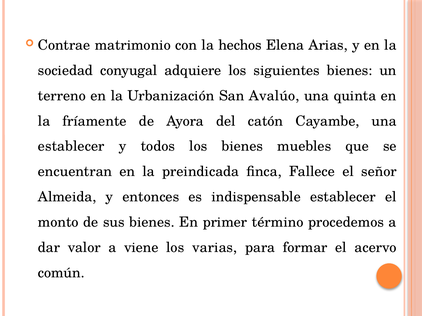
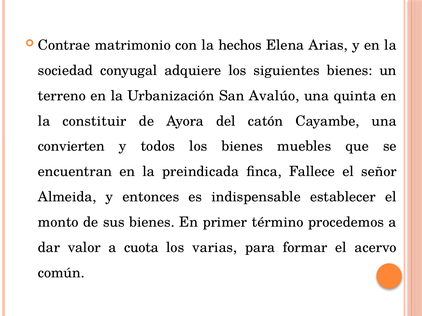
fríamente: fríamente -> constituir
establecer at (71, 147): establecer -> convierten
viene: viene -> cuota
